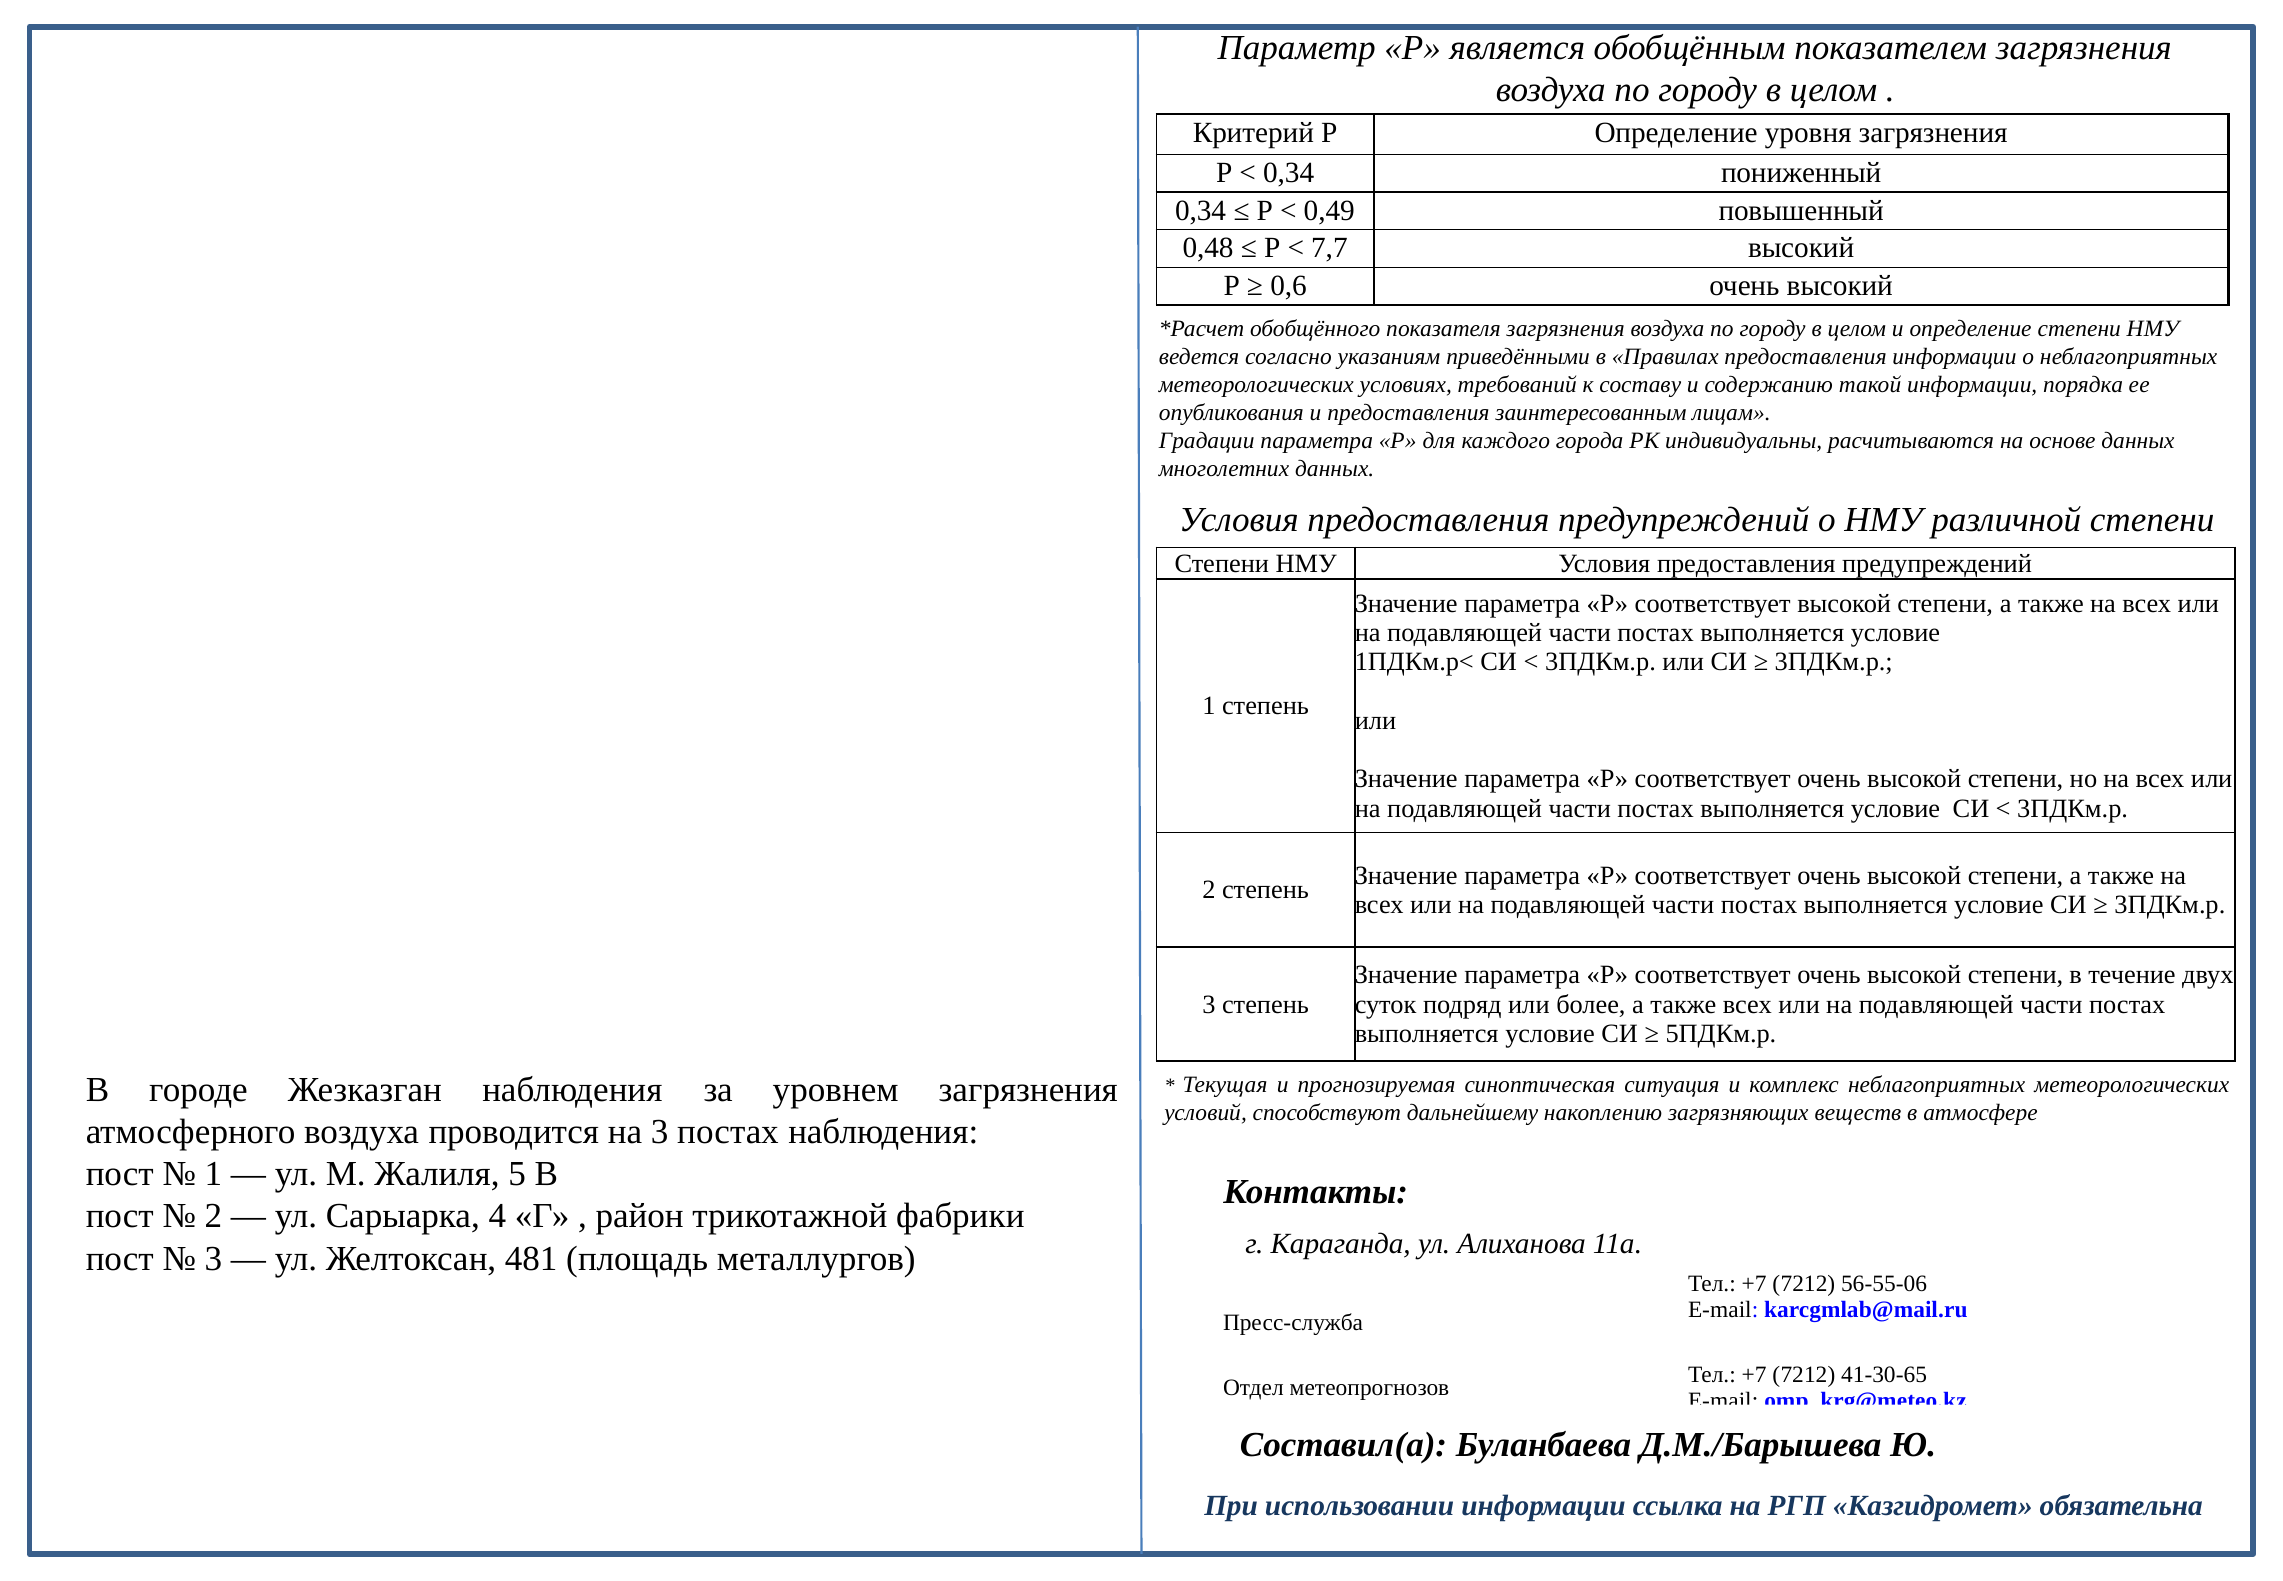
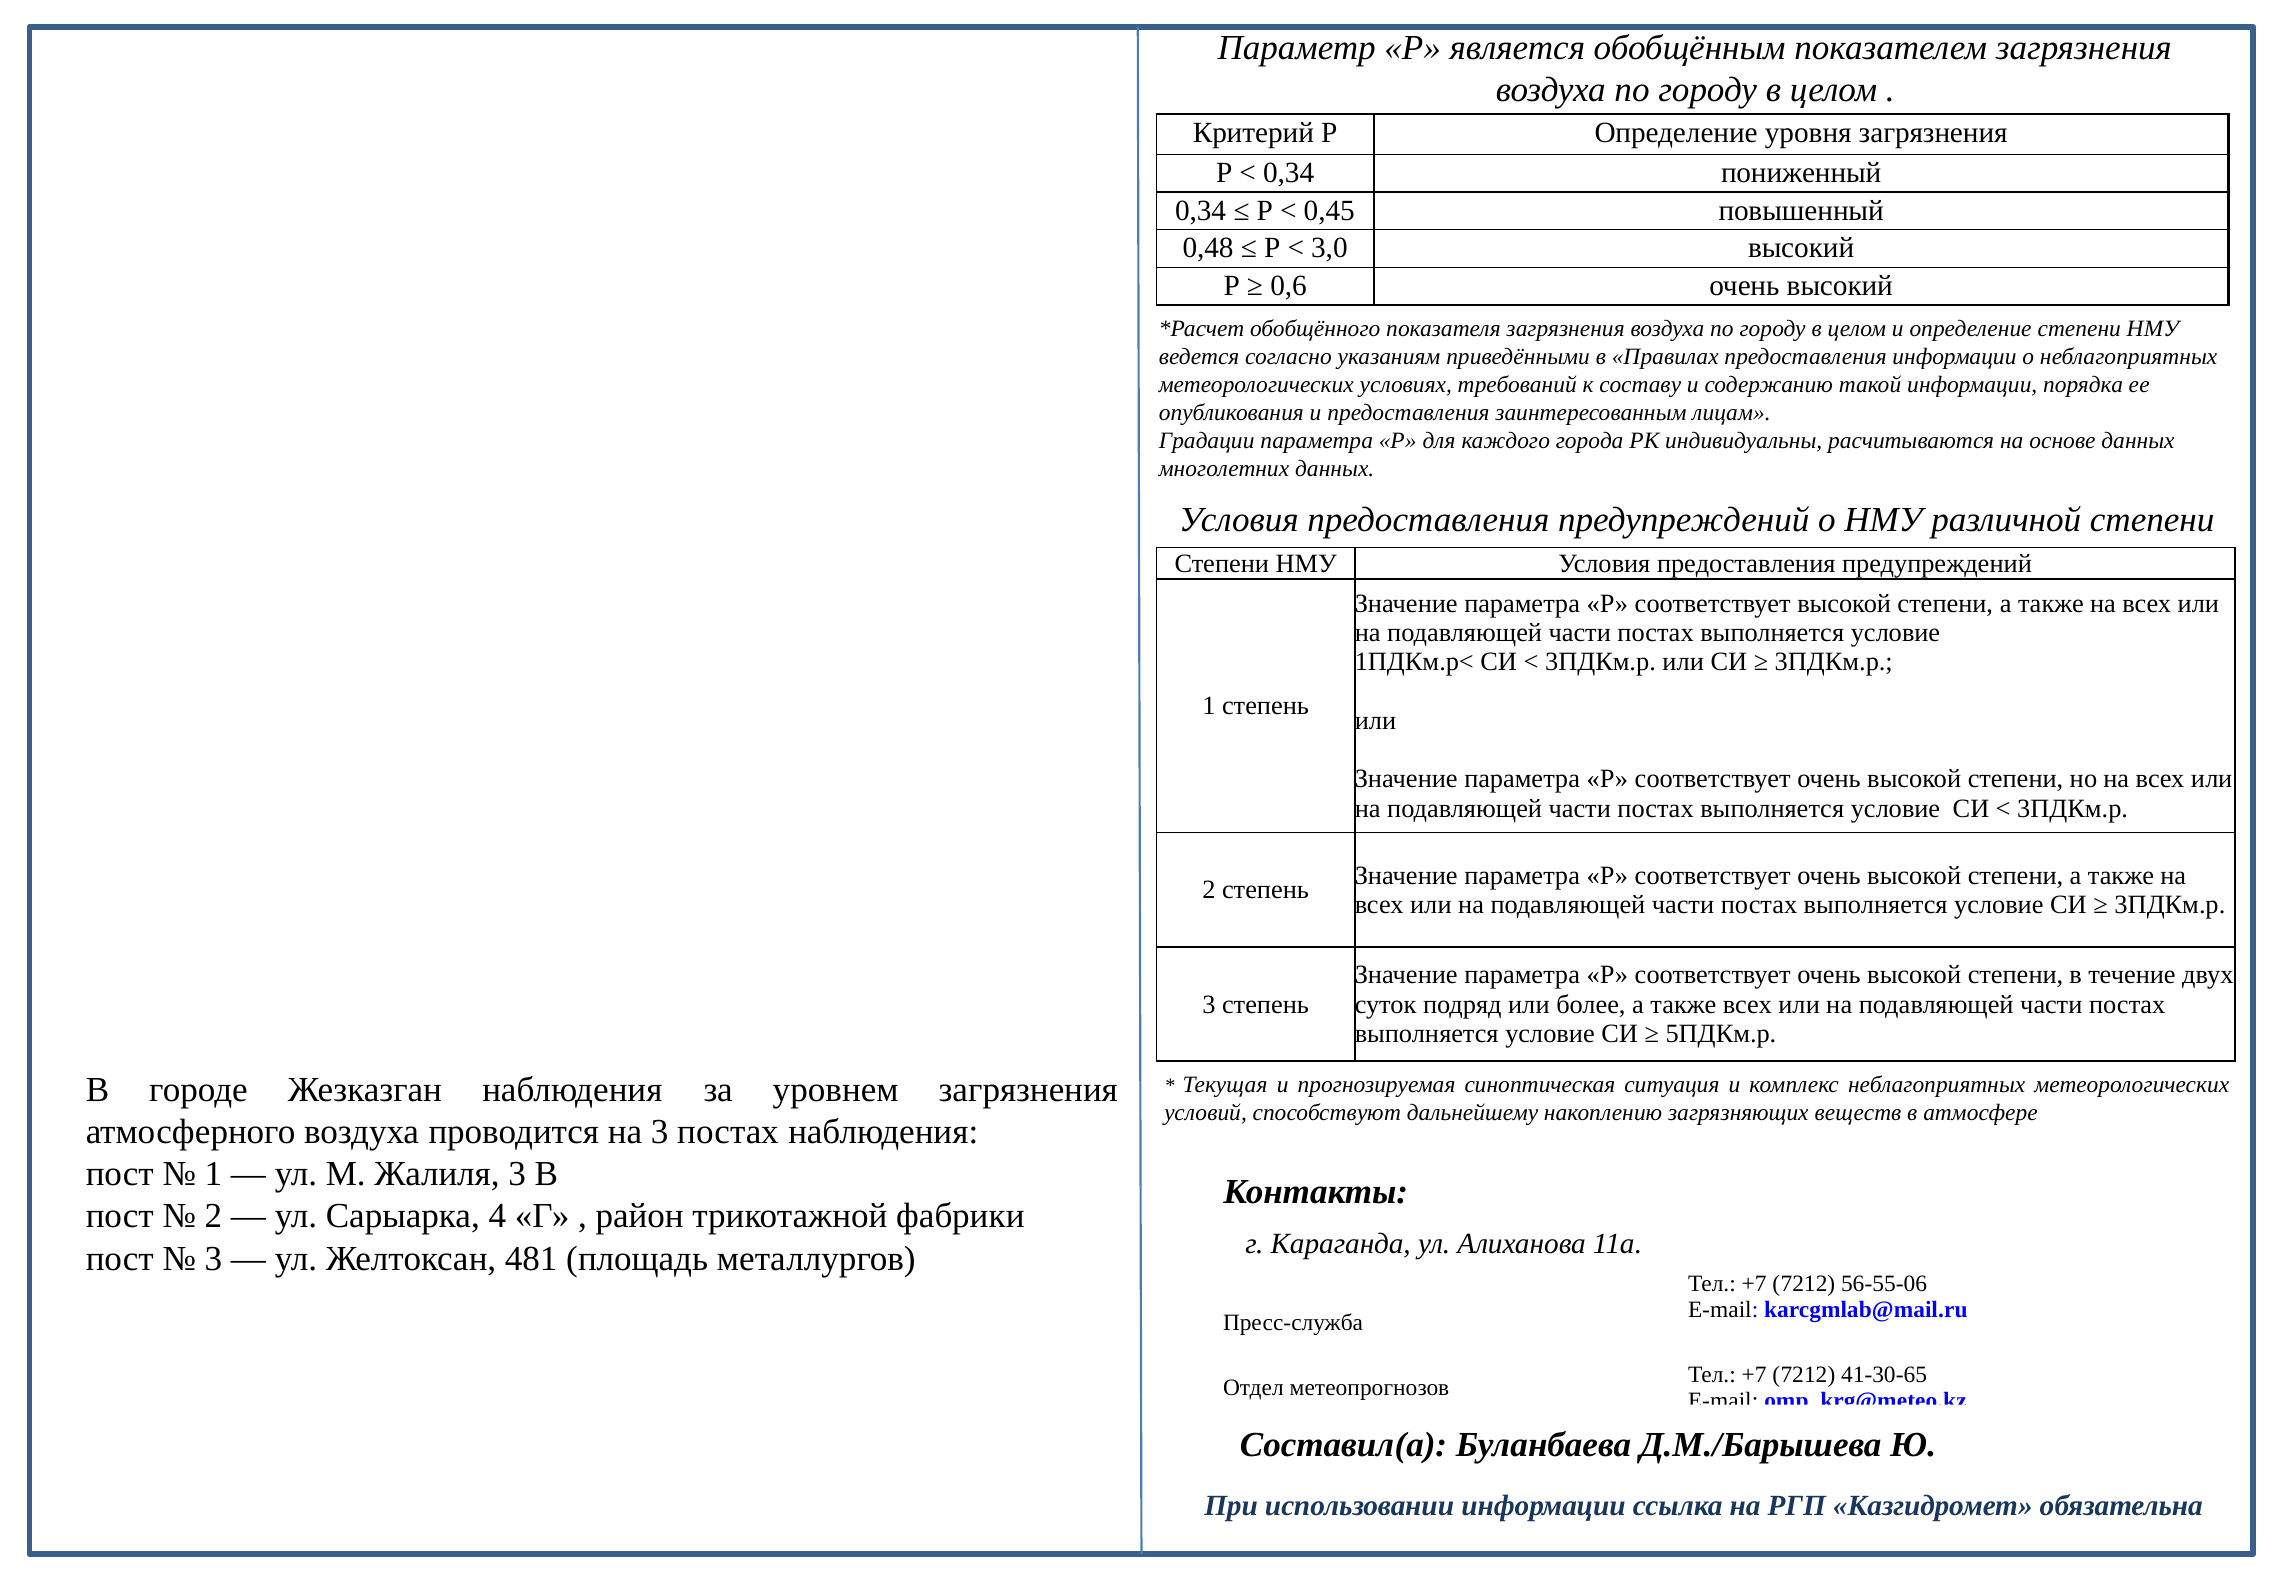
0,49: 0,49 -> 0,45
7,7: 7,7 -> 3,0
Жалиля 5: 5 -> 3
